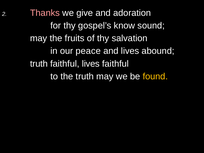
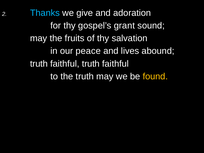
Thanks colour: pink -> light blue
know: know -> grant
faithful lives: lives -> truth
